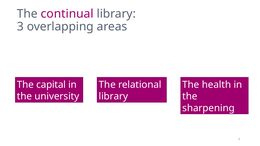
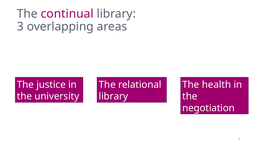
capital: capital -> justice
sharpening: sharpening -> negotiation
